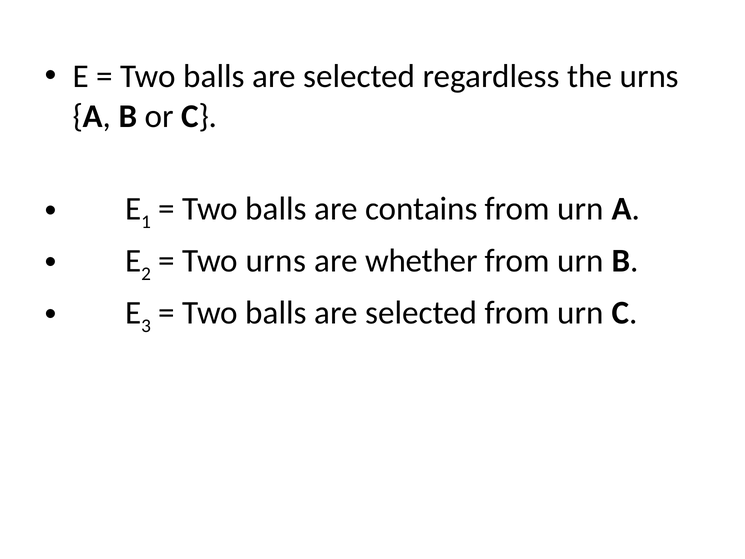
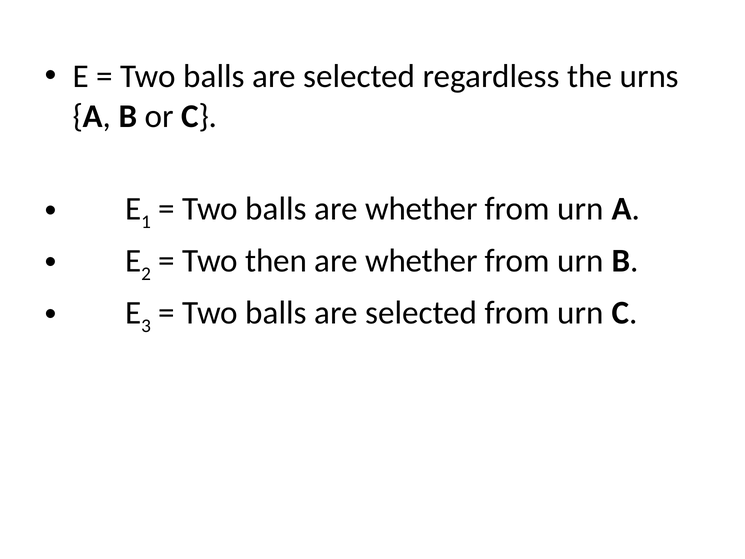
balls are contains: contains -> whether
Two urns: urns -> then
